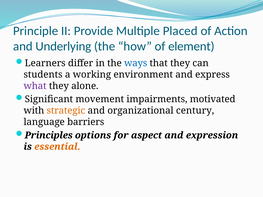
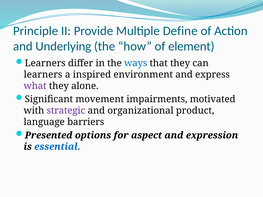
Placed: Placed -> Define
students at (43, 75): students -> learners
working: working -> inspired
strategic colour: orange -> purple
century: century -> product
Principles: Principles -> Presented
essential colour: orange -> blue
